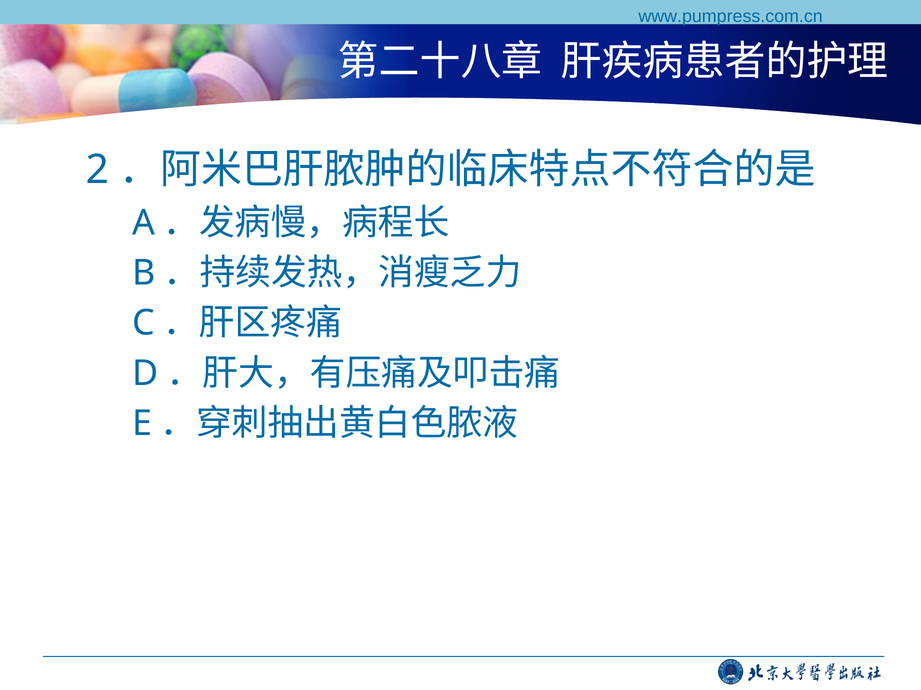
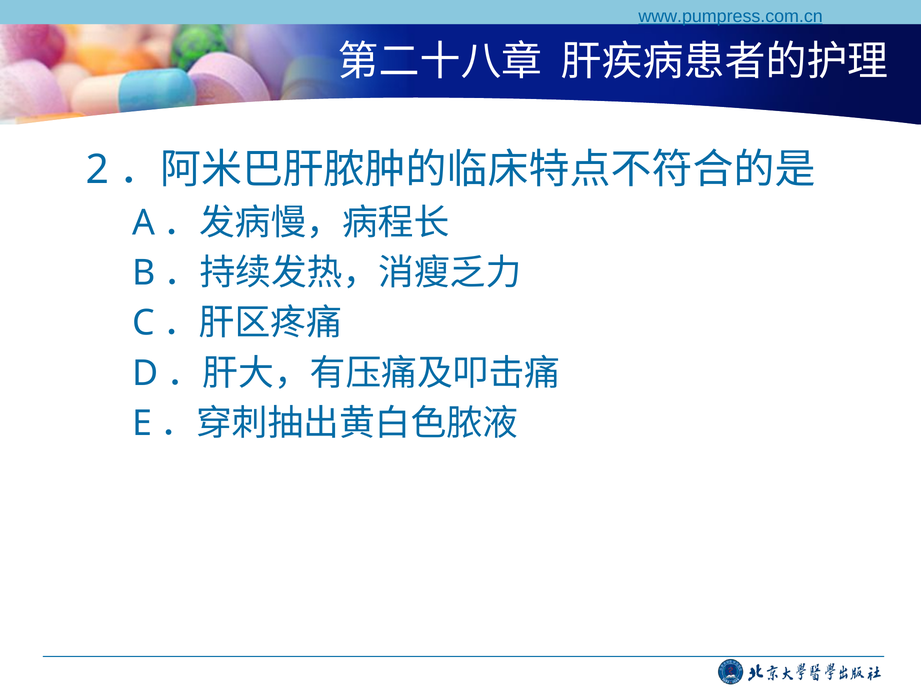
www.pumpress.com.cn underline: none -> present
